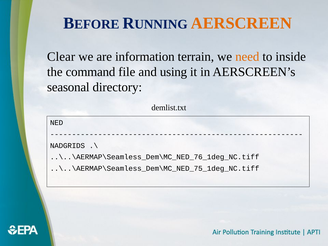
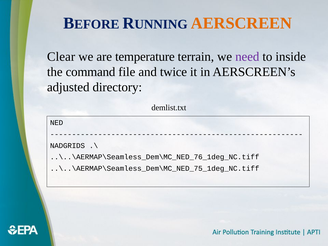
information: information -> temperature
need colour: orange -> purple
using: using -> twice
seasonal: seasonal -> adjusted
